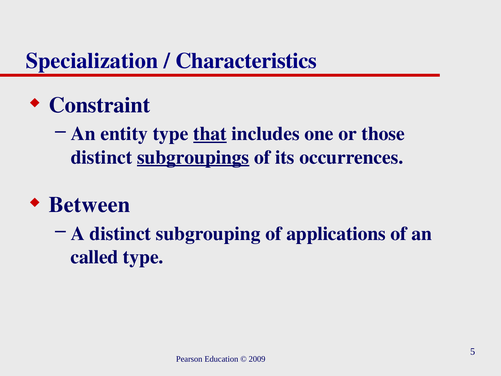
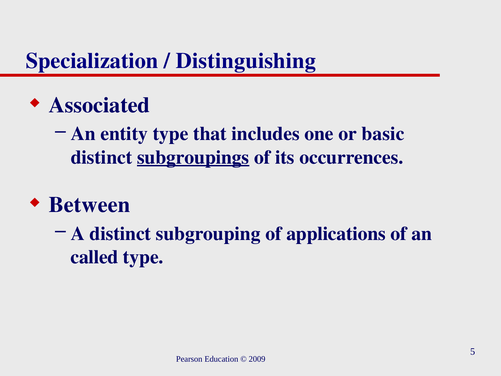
Characteristics: Characteristics -> Distinguishing
Constraint: Constraint -> Associated
that underline: present -> none
those: those -> basic
